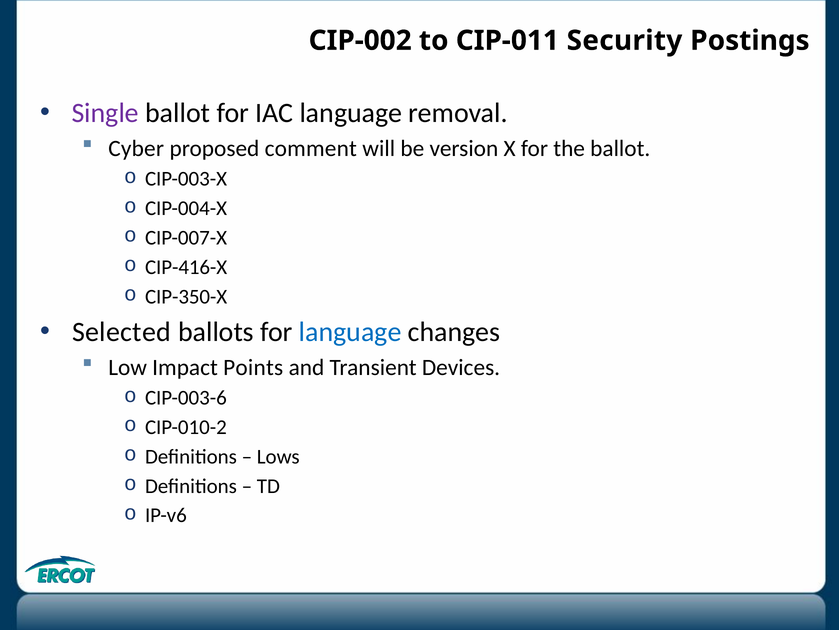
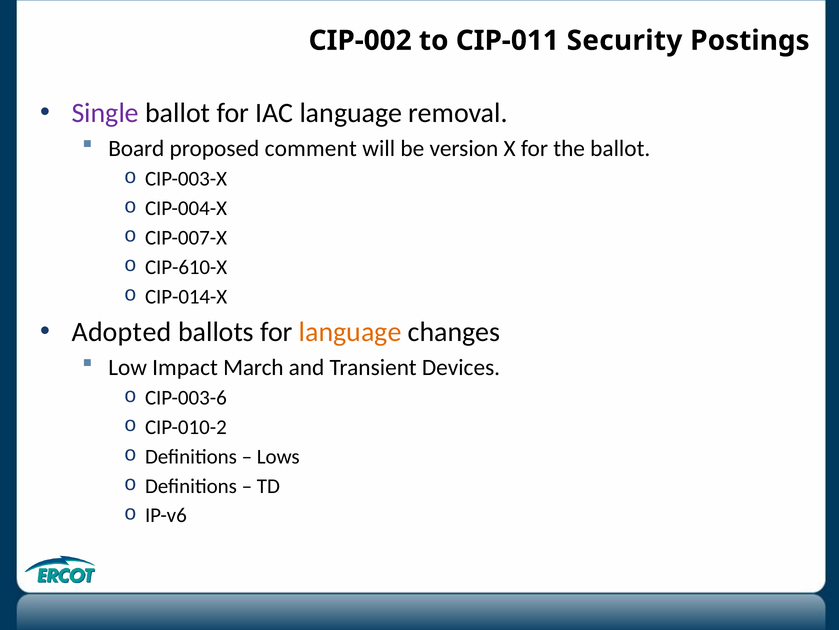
Cyber: Cyber -> Board
CIP-416-X: CIP-416-X -> CIP-610-X
CIP-350-X: CIP-350-X -> CIP-014-X
Selected: Selected -> Adopted
language at (350, 332) colour: blue -> orange
Points: Points -> March
